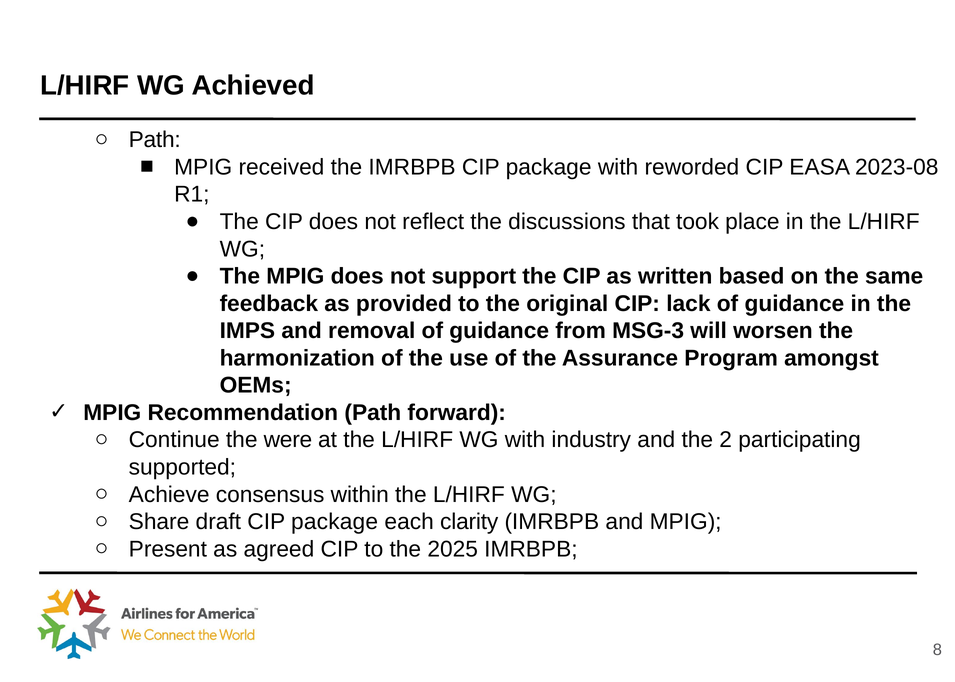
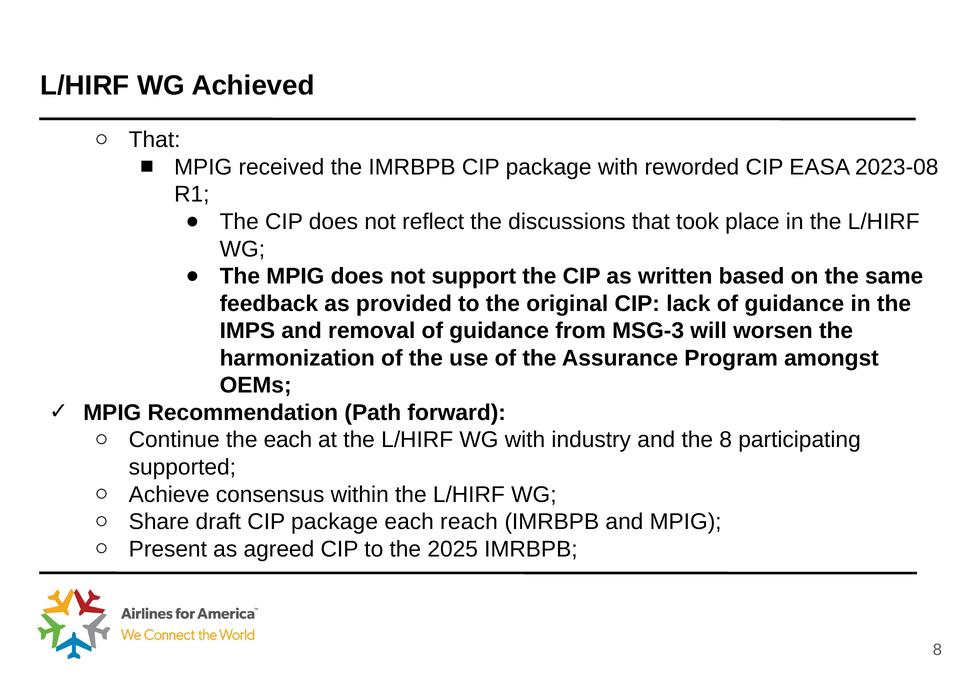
Path at (155, 140): Path -> That
the were: were -> each
the 2: 2 -> 8
clarity: clarity -> reach
